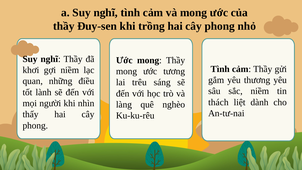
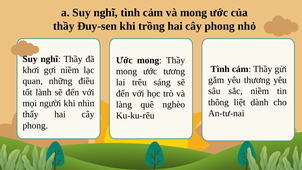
thách: thách -> thông
